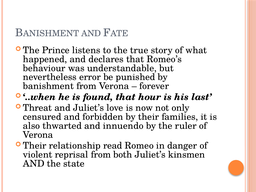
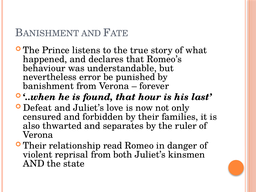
Threat: Threat -> Defeat
innuendo: innuendo -> separates
